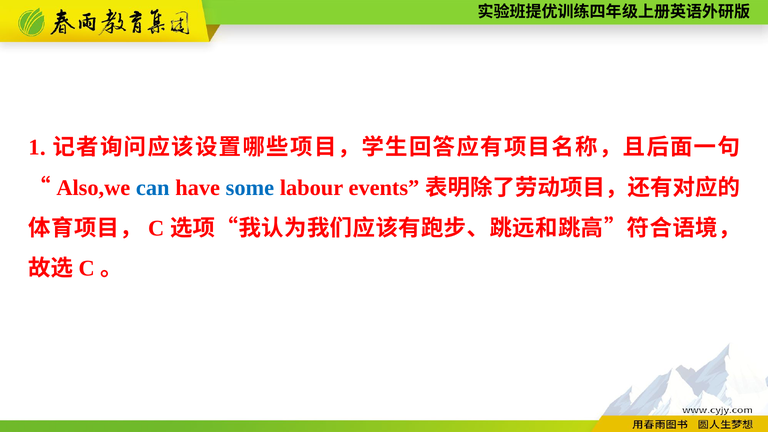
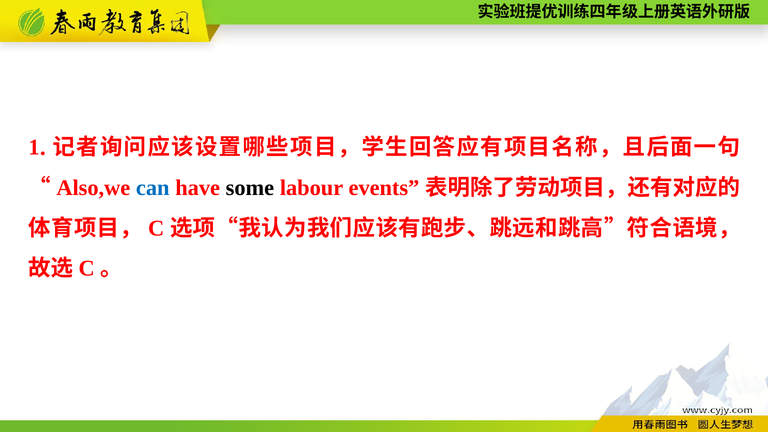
some colour: blue -> black
